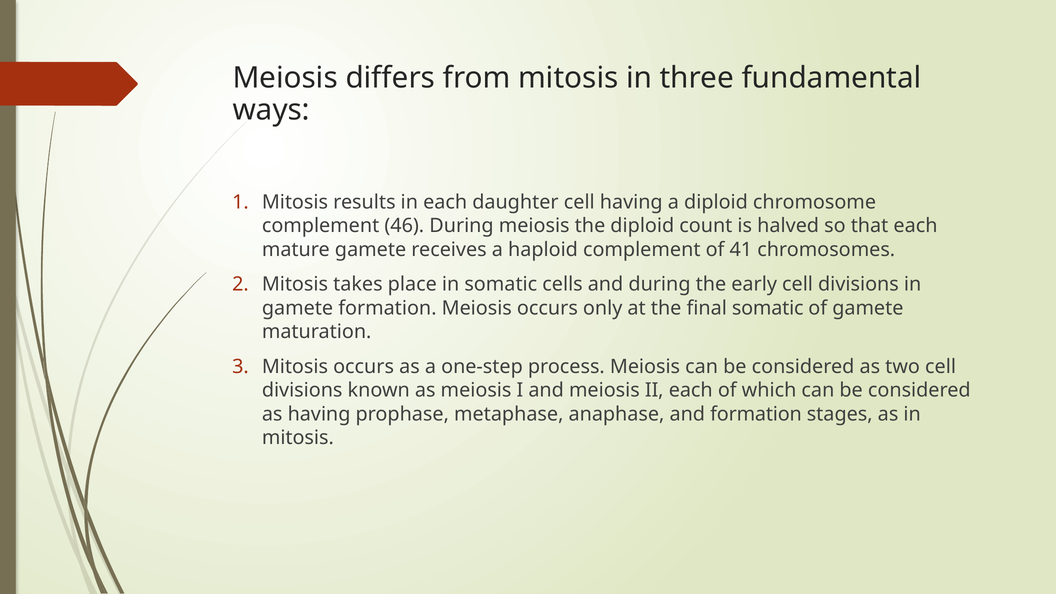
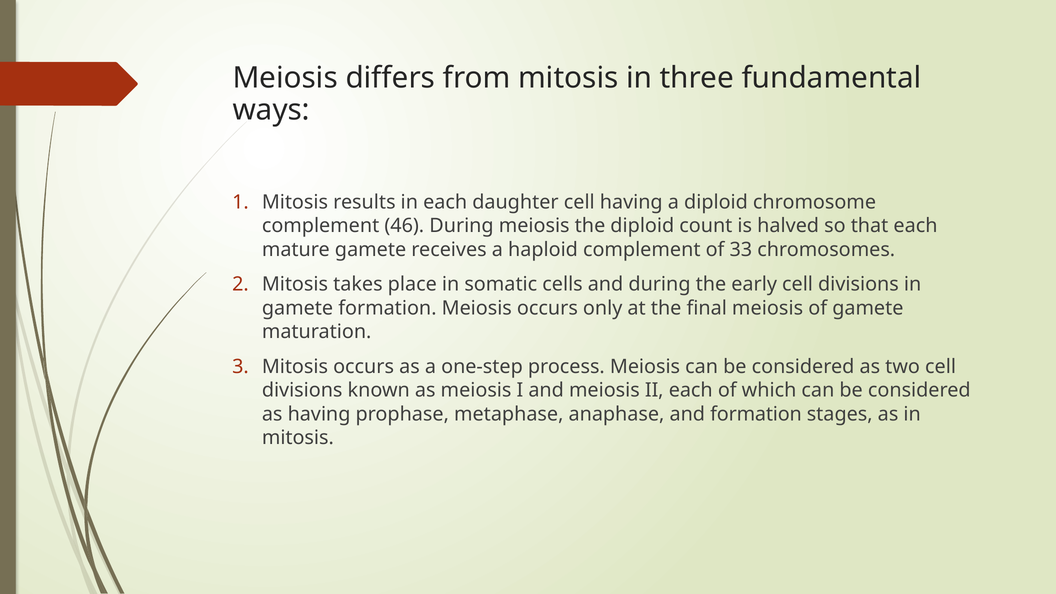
41: 41 -> 33
final somatic: somatic -> meiosis
